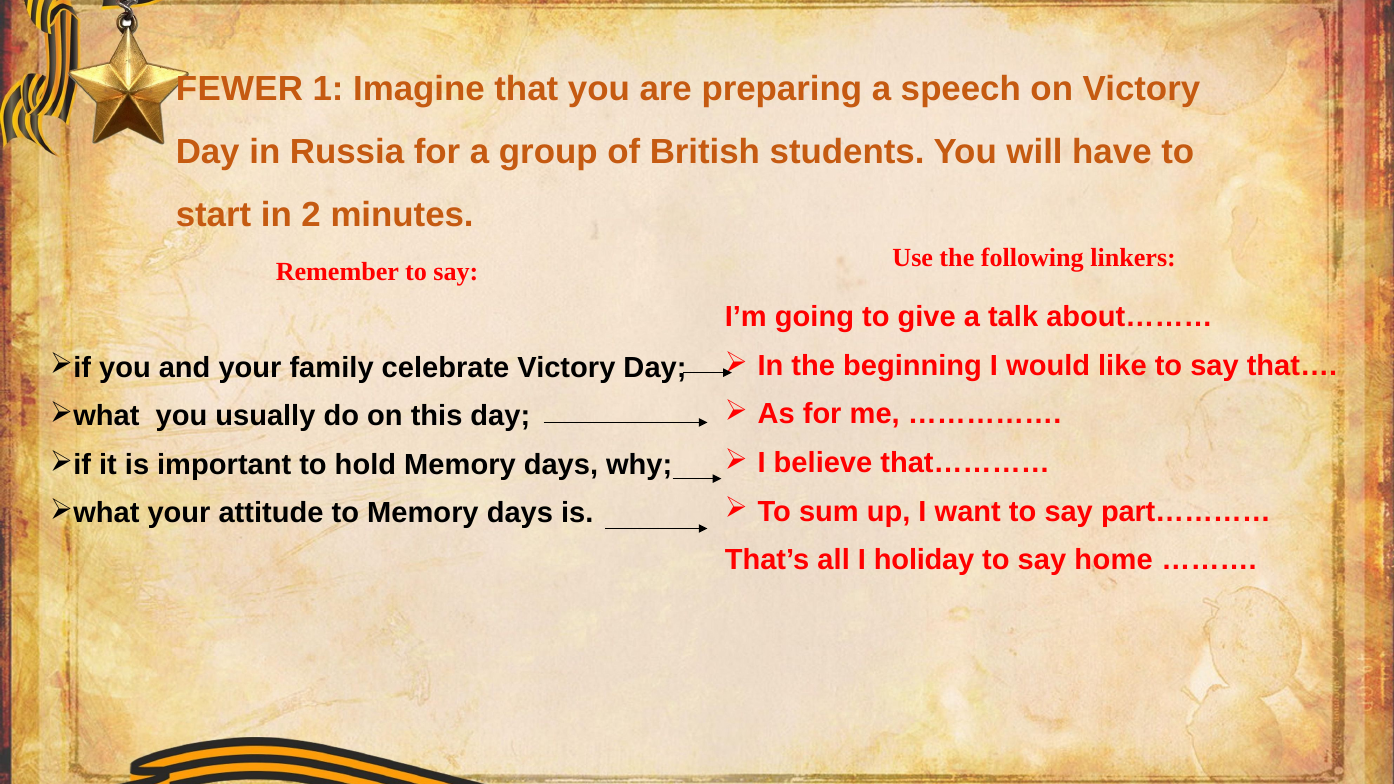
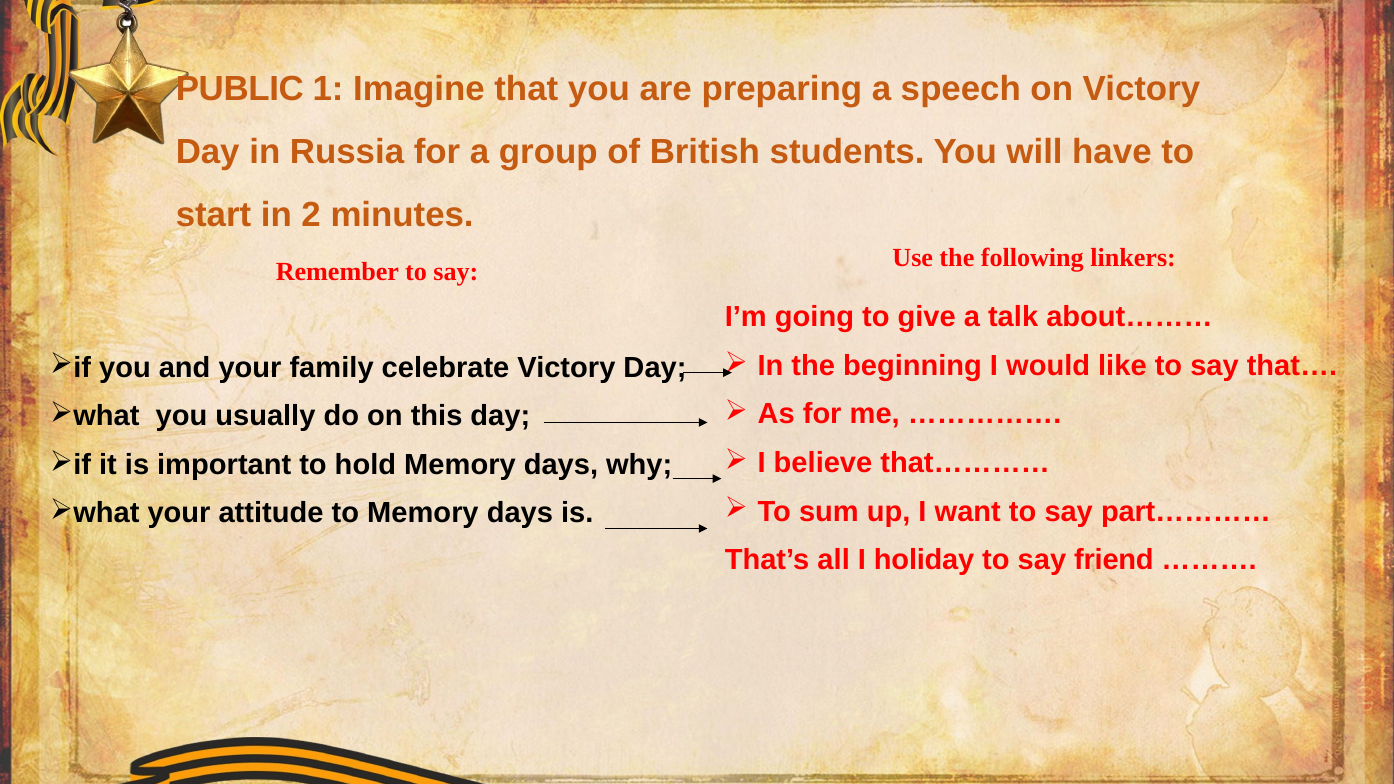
FEWER: FEWER -> PUBLIC
home: home -> friend
